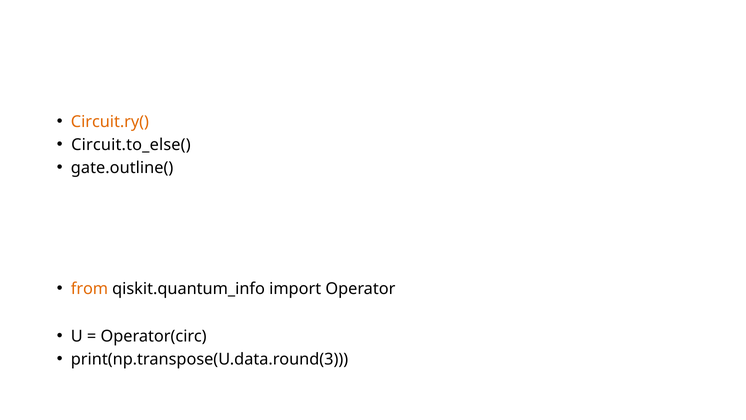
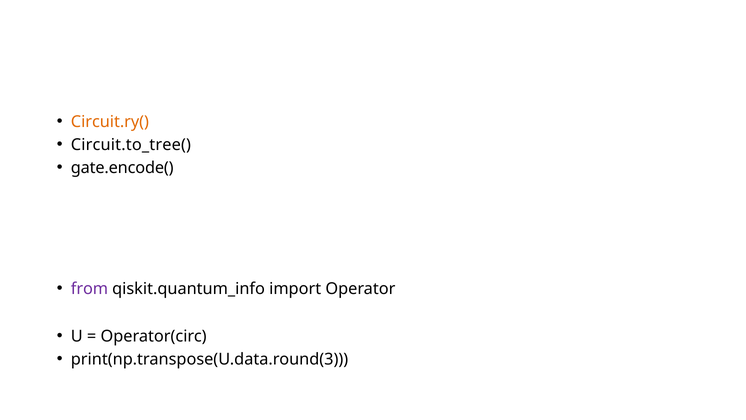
Circuit.to_else(: Circuit.to_else( -> Circuit.to_tree(
gate.outline(: gate.outline( -> gate.encode(
from colour: orange -> purple
